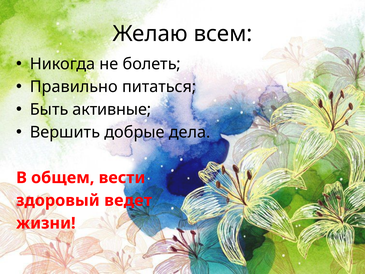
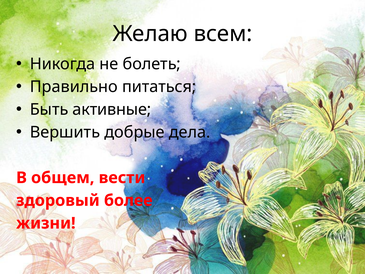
ведет: ведет -> более
